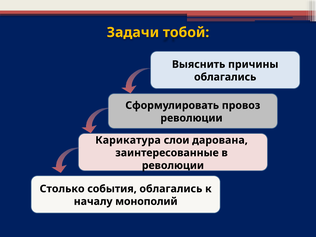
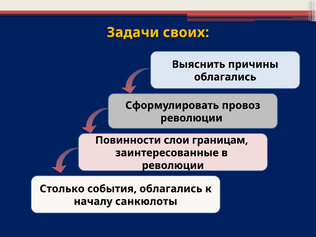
тобой: тобой -> своих
Карикатура: Карикатура -> Повинности
дарована: дарована -> границам
монополий: монополий -> санкюлоты
